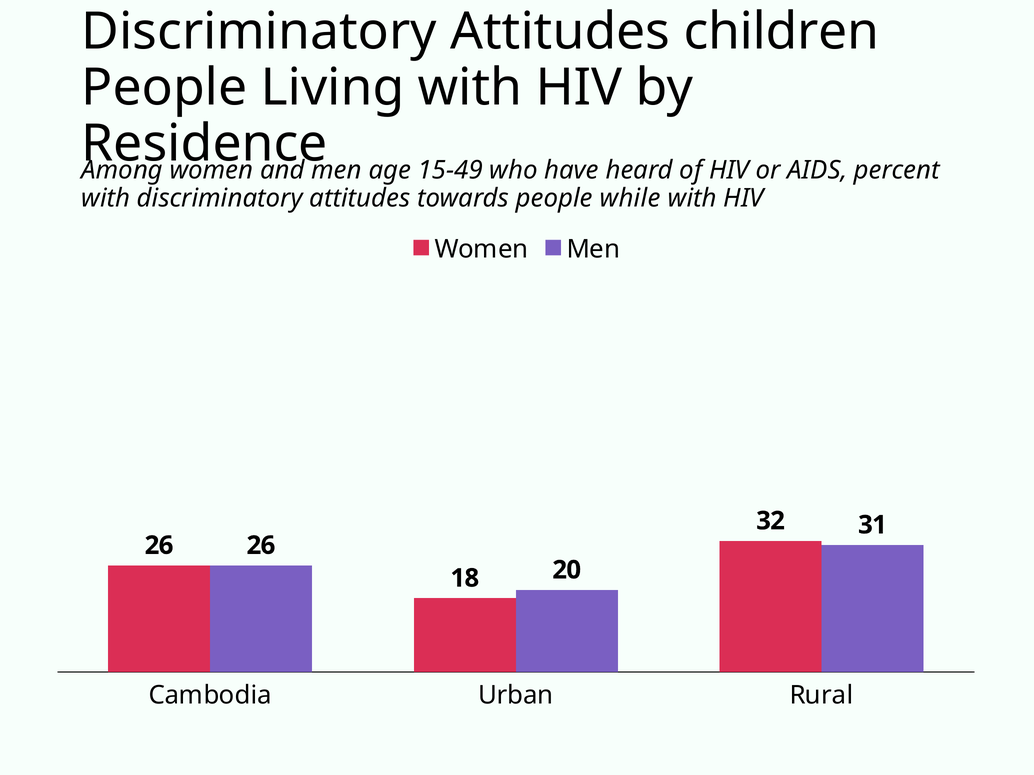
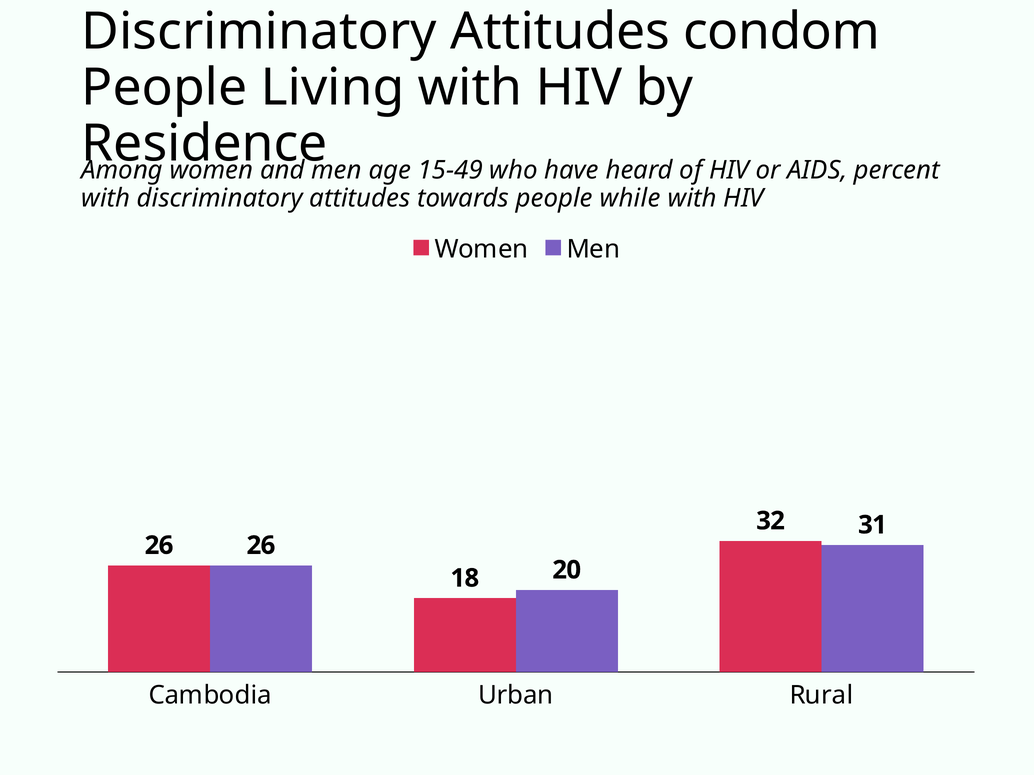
children: children -> condom
